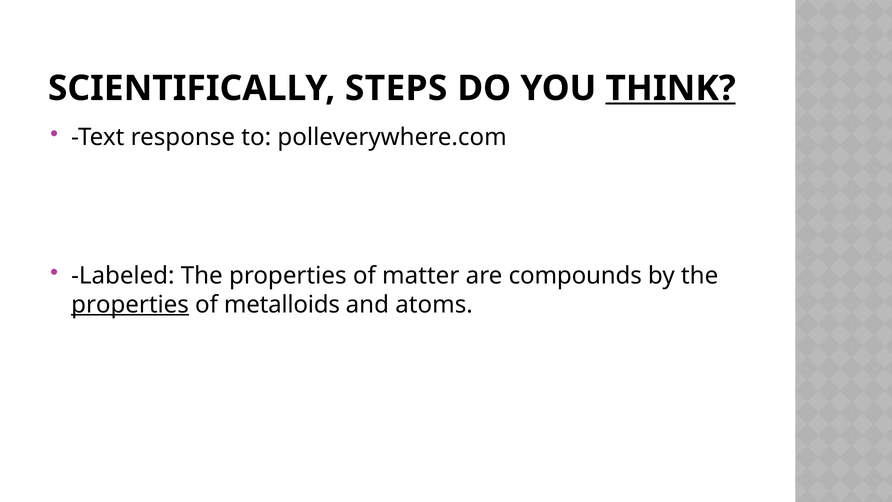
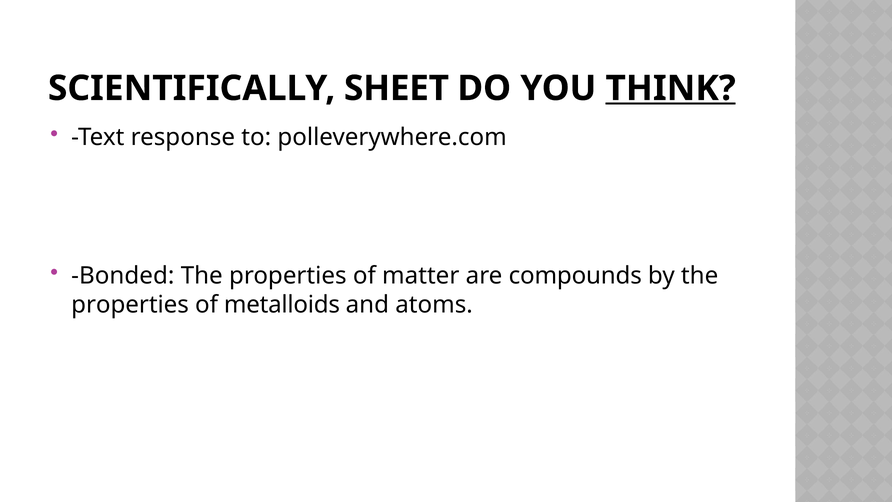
STEPS: STEPS -> SHEET
Labeled: Labeled -> Bonded
properties at (130, 304) underline: present -> none
